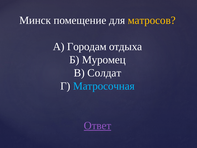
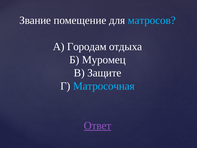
Минск: Минск -> Звание
матросов colour: yellow -> light blue
Солдат: Солдат -> Защите
